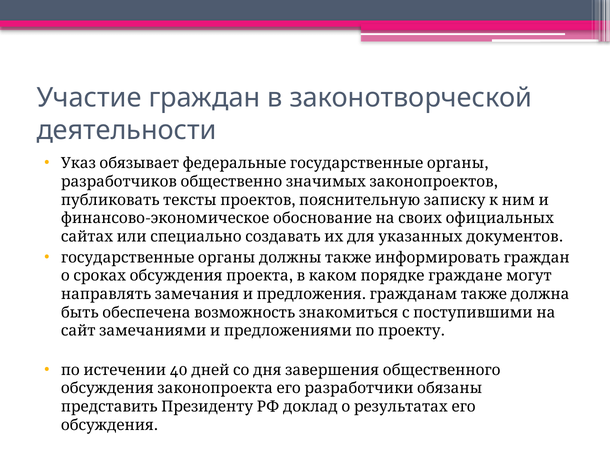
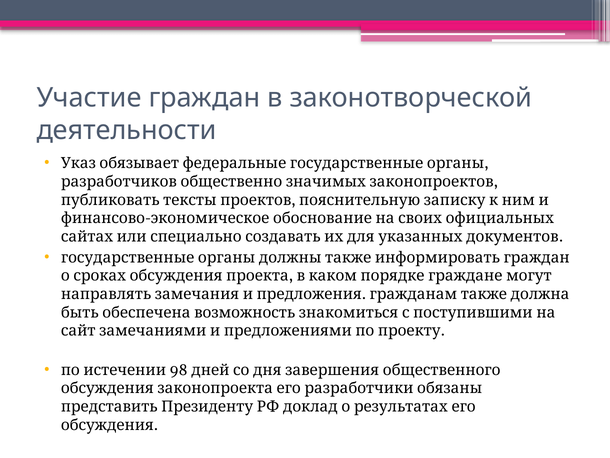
40: 40 -> 98
